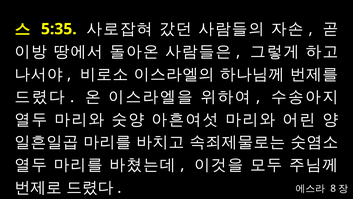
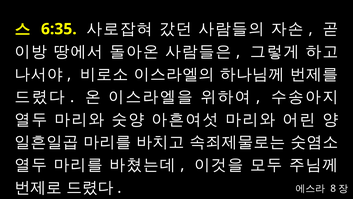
5:35: 5:35 -> 6:35
